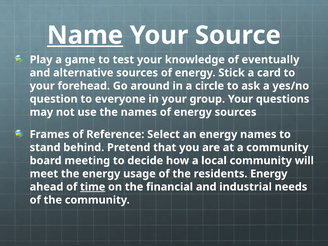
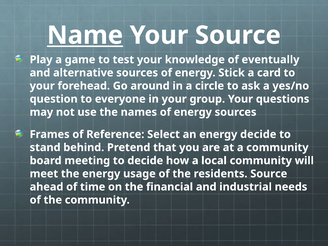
energy names: names -> decide
residents Energy: Energy -> Source
time underline: present -> none
